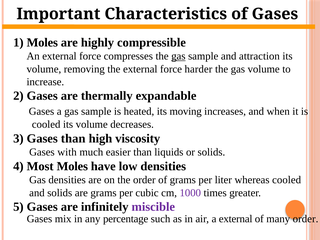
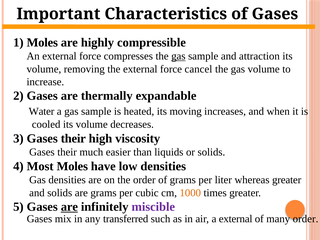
harder: harder -> cancel
Gases at (41, 111): Gases -> Water
3 Gases than: than -> their
with at (67, 152): with -> their
whereas cooled: cooled -> greater
1000 colour: purple -> orange
are at (69, 207) underline: none -> present
percentage: percentage -> transferred
